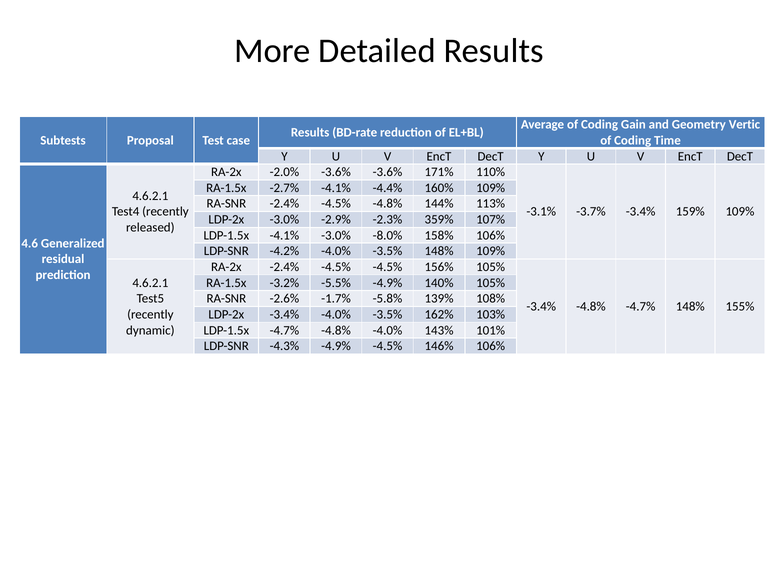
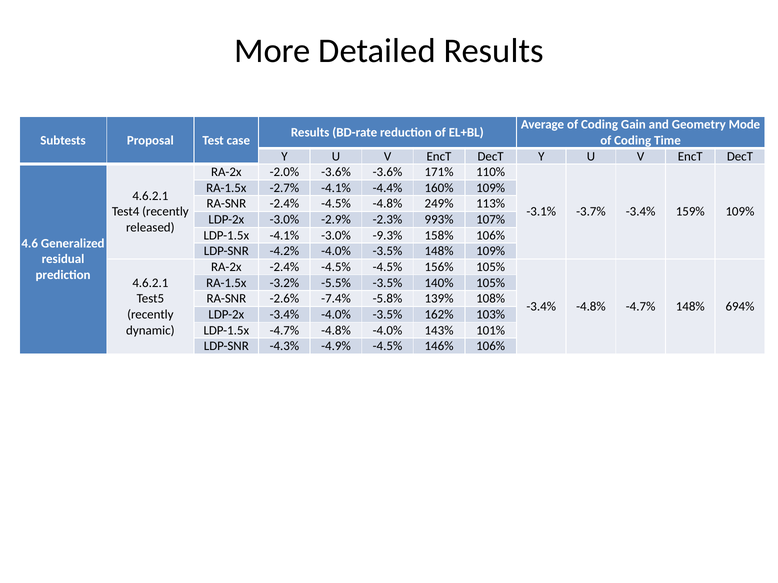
Vertic: Vertic -> Mode
144%: 144% -> 249%
359%: 359% -> 993%
-8.0%: -8.0% -> -9.3%
-5.5% -4.9%: -4.9% -> -3.5%
-1.7%: -1.7% -> -7.4%
155%: 155% -> 694%
